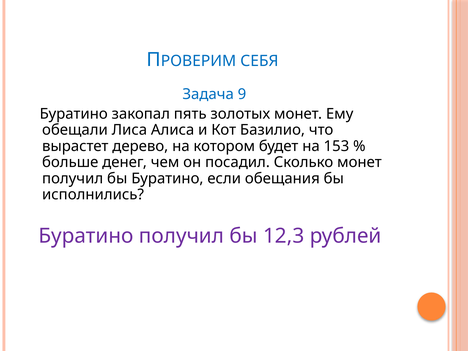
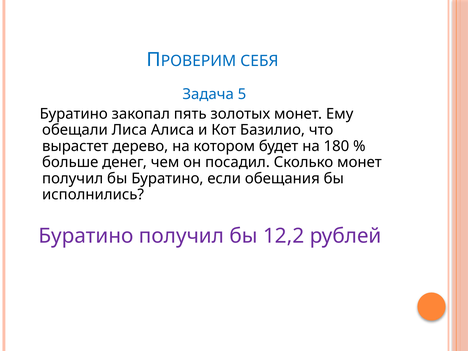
9: 9 -> 5
153: 153 -> 180
12,3: 12,3 -> 12,2
